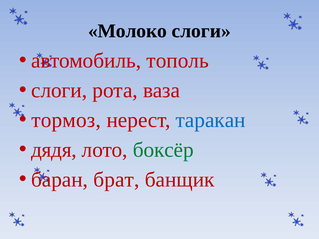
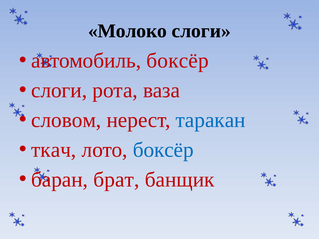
автомобиль тополь: тополь -> боксёр
тормоз: тормоз -> словом
дядя: дядя -> ткач
боксёр at (163, 150) colour: green -> blue
